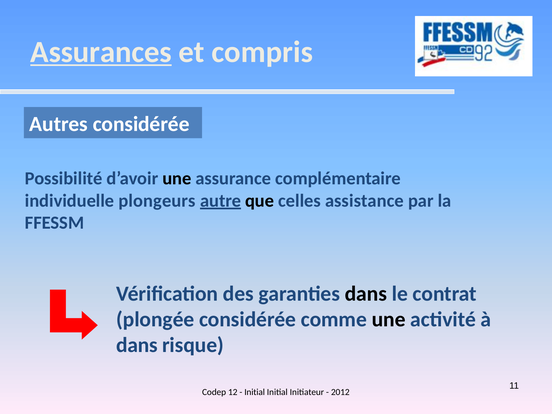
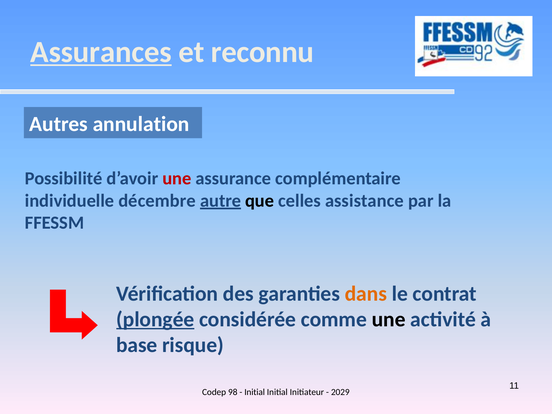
compris: compris -> reconnu
Autres considérée: considérée -> annulation
une at (177, 179) colour: black -> red
plongeurs: plongeurs -> décembre
dans at (366, 294) colour: black -> orange
plongée underline: none -> present
dans at (137, 345): dans -> base
12: 12 -> 98
2012: 2012 -> 2029
